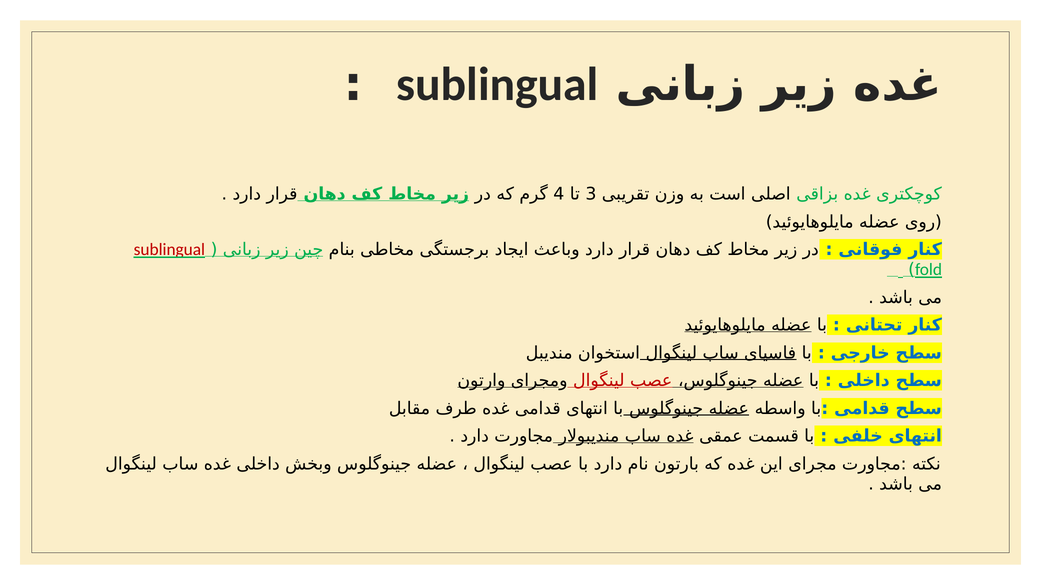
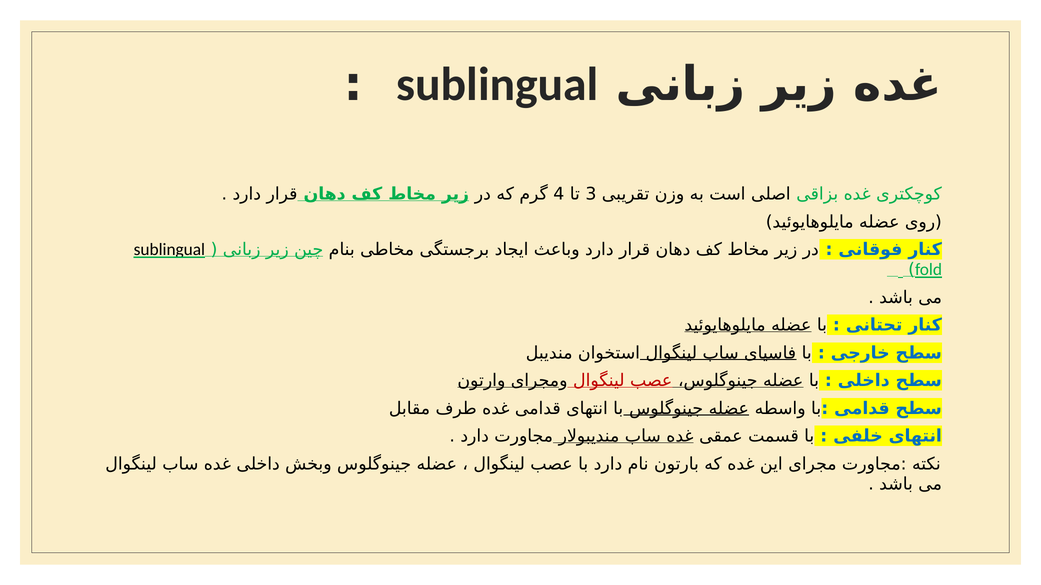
sublingual at (169, 250) colour: red -> black
